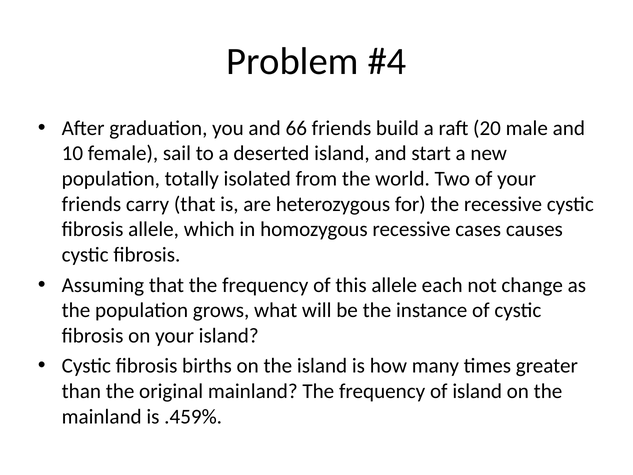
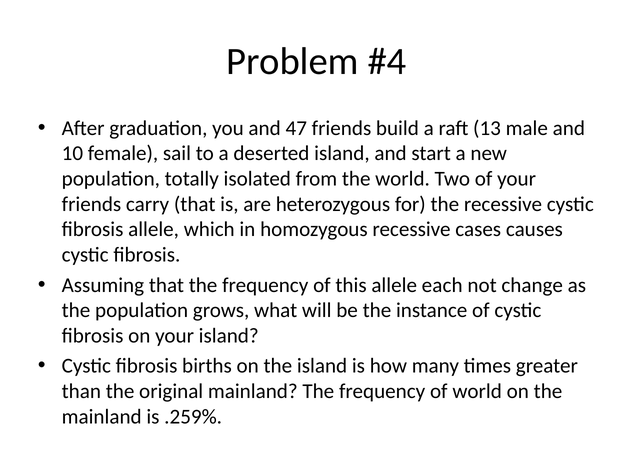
66: 66 -> 47
20: 20 -> 13
of island: island -> world
.459%: .459% -> .259%
